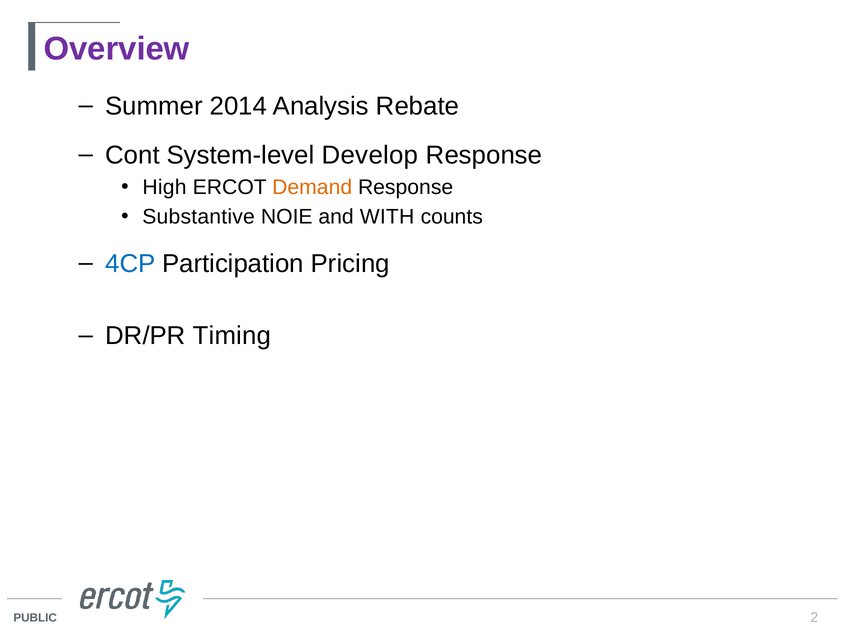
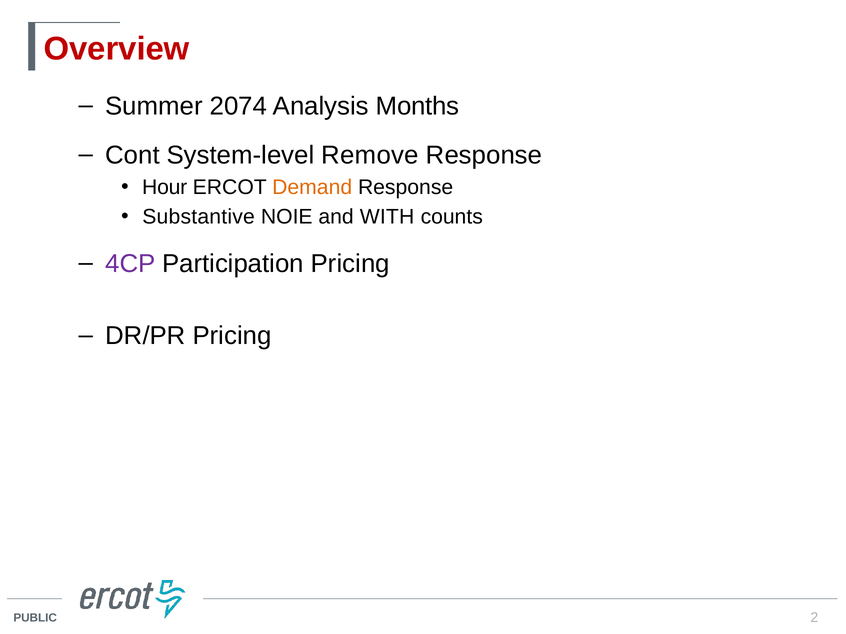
Overview colour: purple -> red
2014: 2014 -> 2074
Rebate: Rebate -> Months
Develop: Develop -> Remove
High: High -> Hour
4CP colour: blue -> purple
DR/PR Timing: Timing -> Pricing
